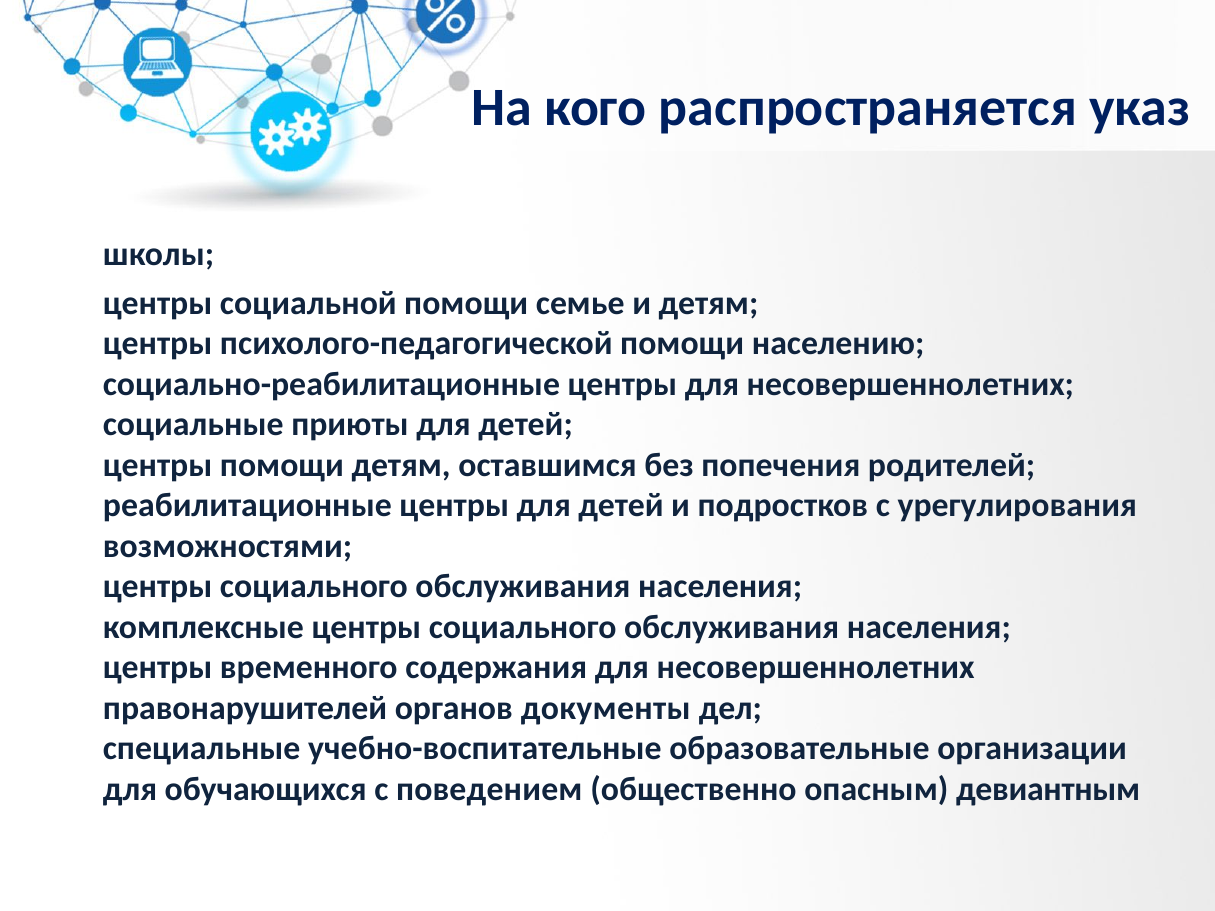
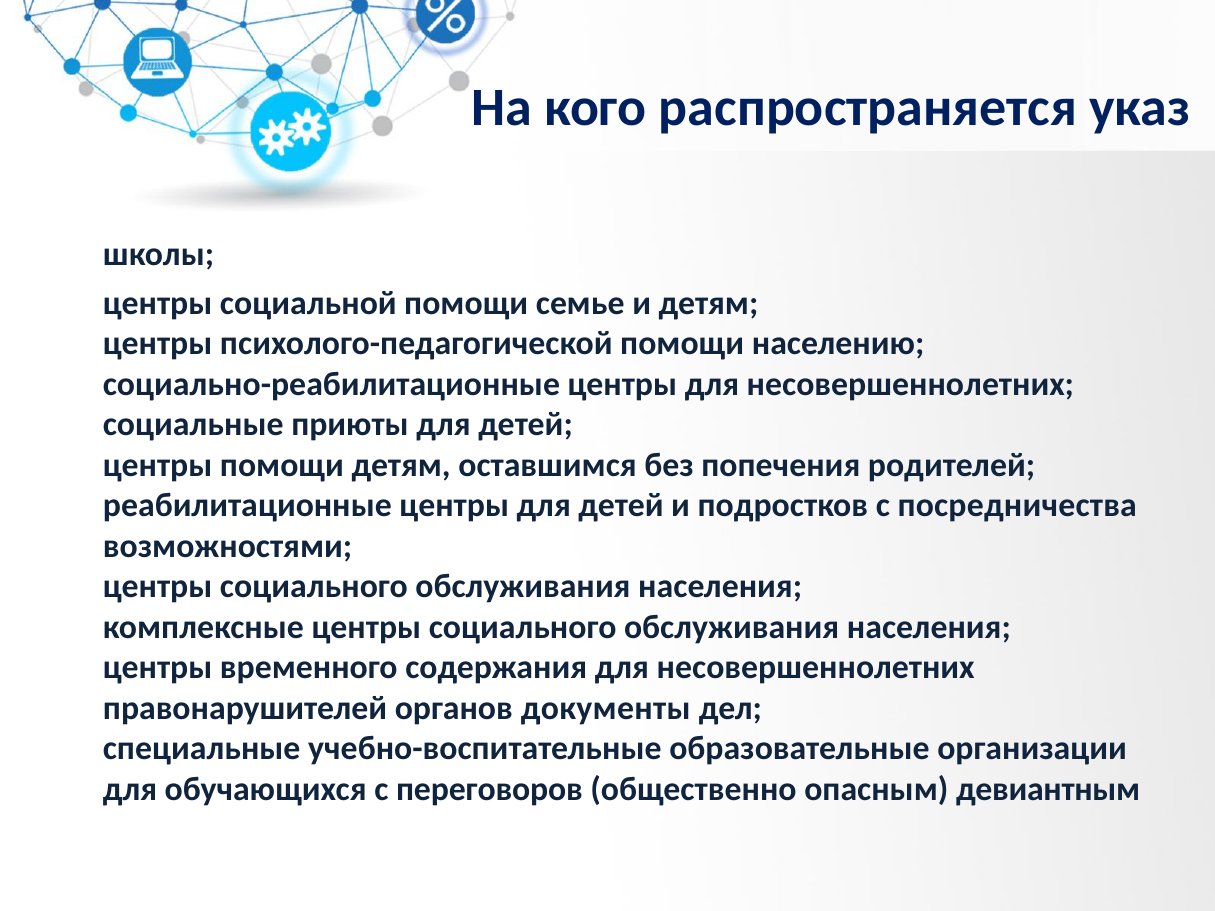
урегулирования: урегулирования -> посредничества
поведением: поведением -> переговоров
